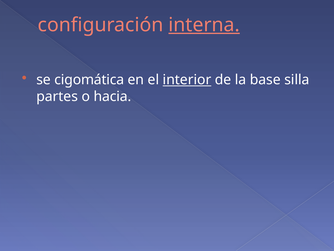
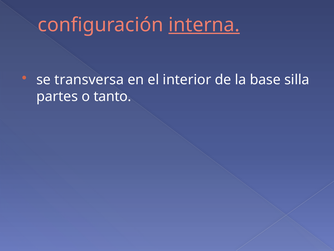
cigomática: cigomática -> transversa
interior underline: present -> none
hacia: hacia -> tanto
